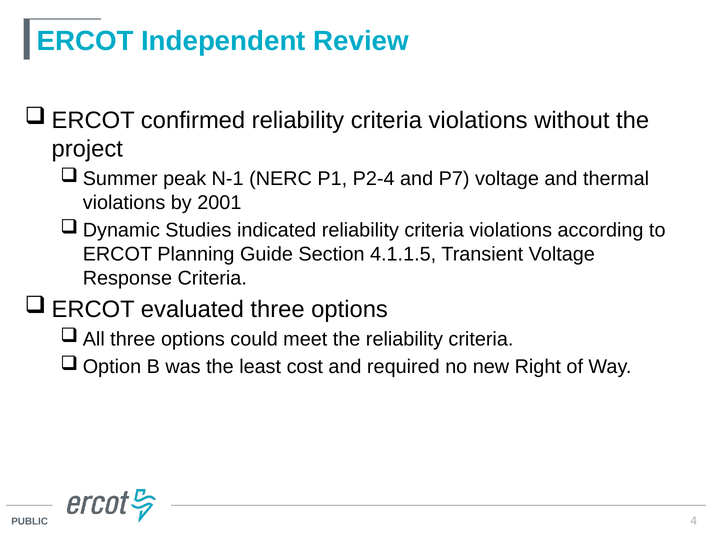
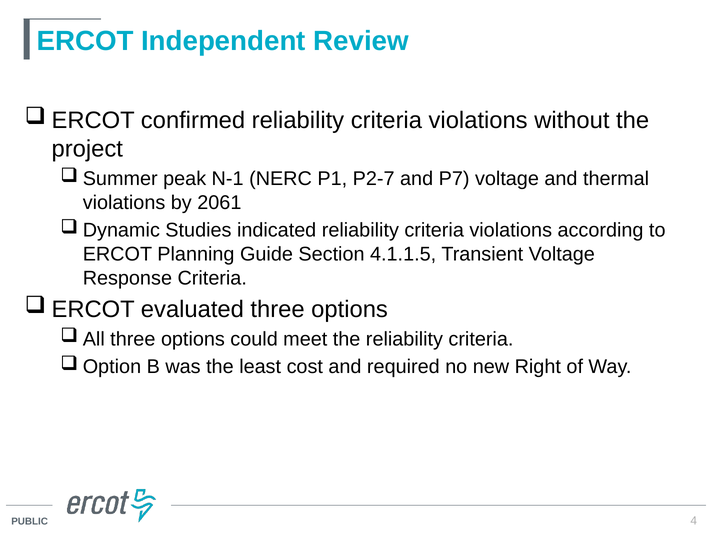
P2-4: P2-4 -> P2-7
2001: 2001 -> 2061
